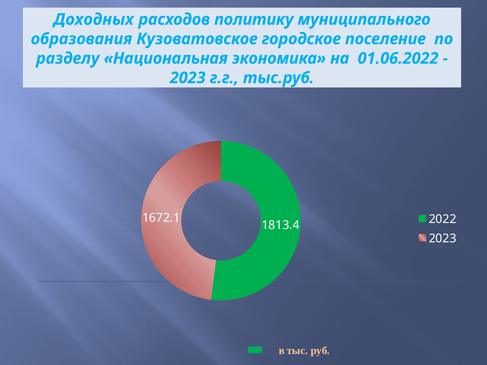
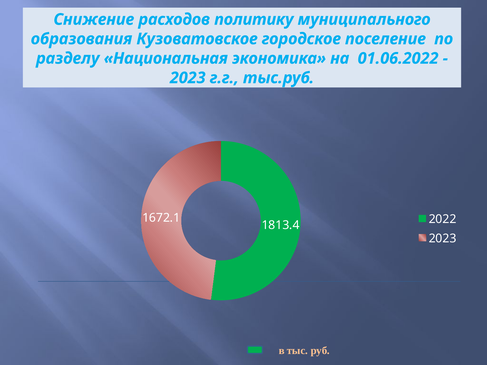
Доходных: Доходных -> Снижение
